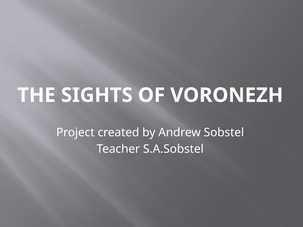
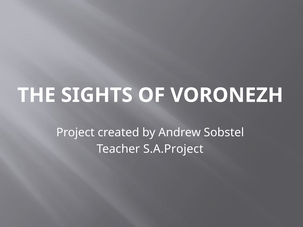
S.A.Sobstel: S.A.Sobstel -> S.A.Project
